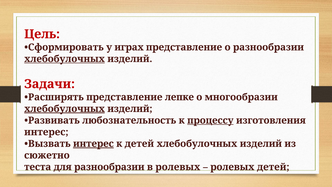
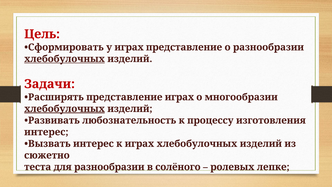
представление лепке: лепке -> играх
процессу underline: present -> none
интерес at (93, 143) underline: present -> none
к детей: детей -> играх
в ролевых: ролевых -> солёного
ролевых детей: детей -> лепке
